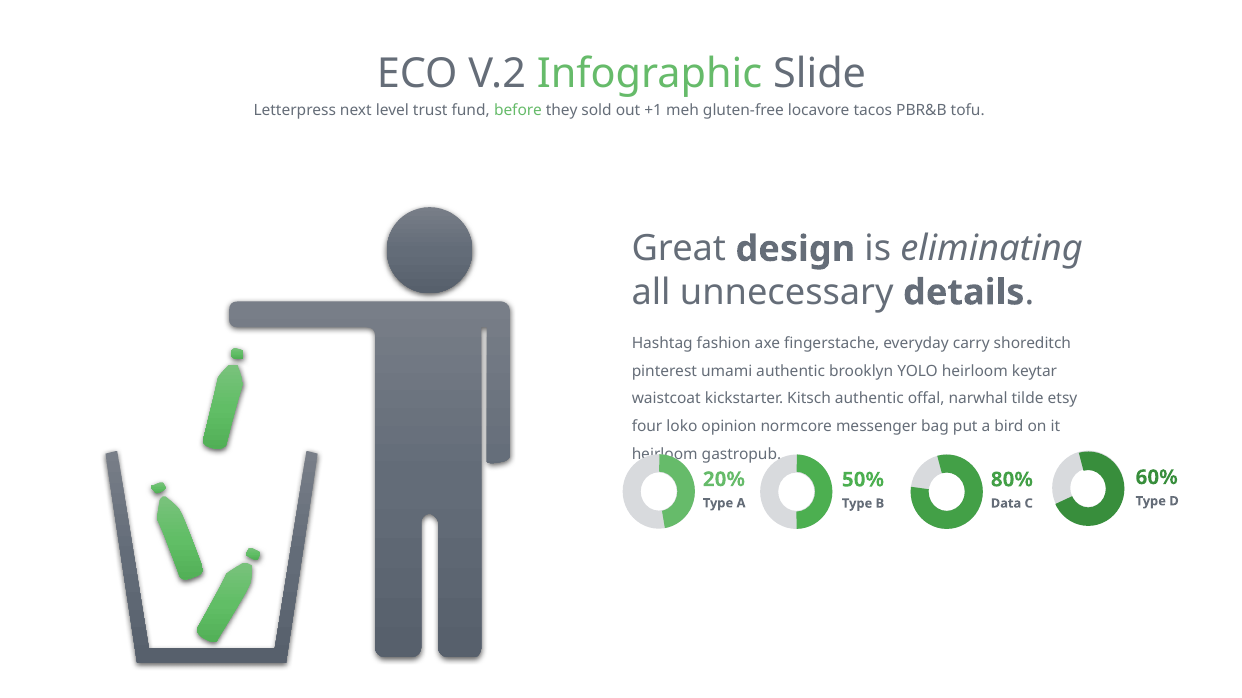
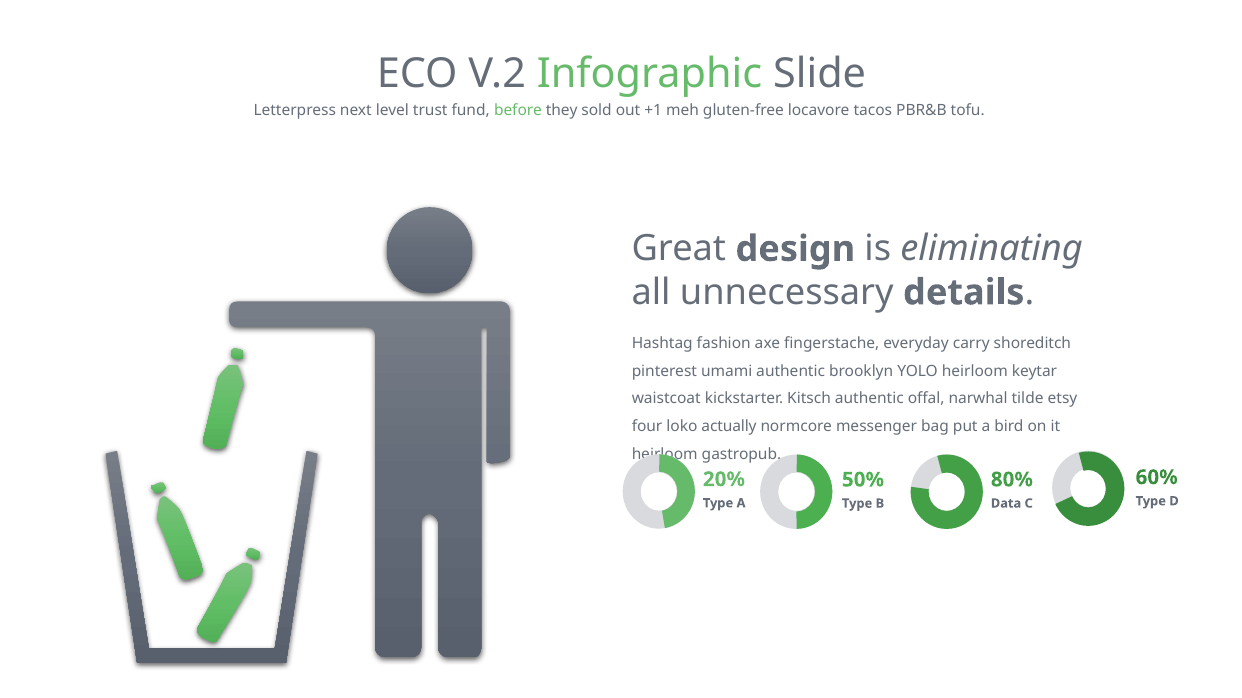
opinion: opinion -> actually
